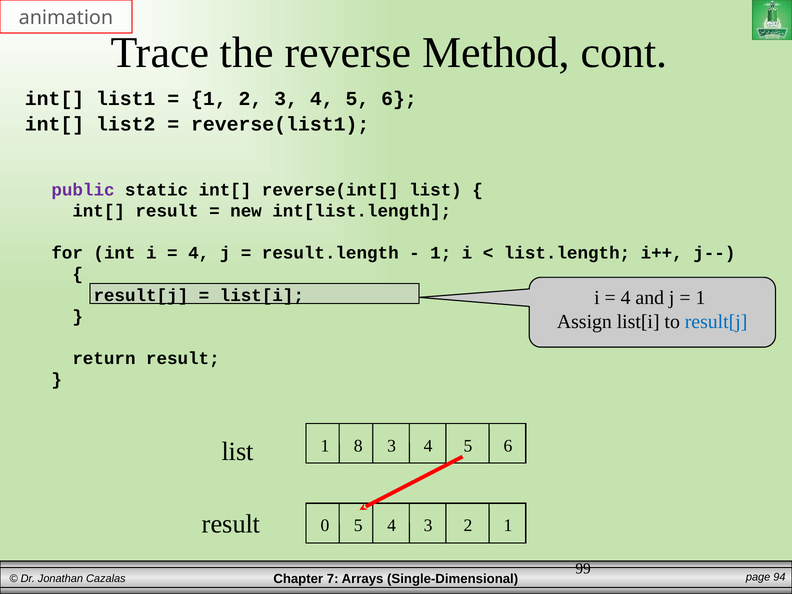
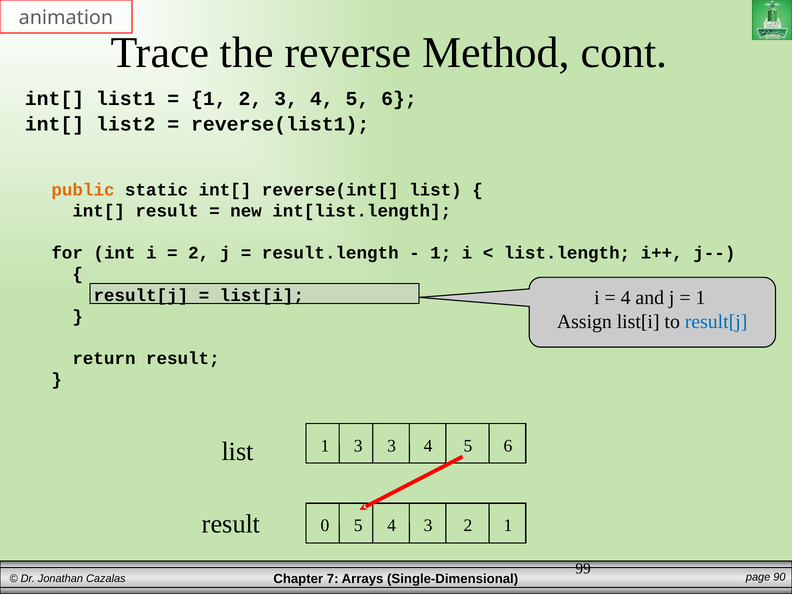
public colour: purple -> orange
4 at (199, 253): 4 -> 2
1 8: 8 -> 3
94: 94 -> 90
